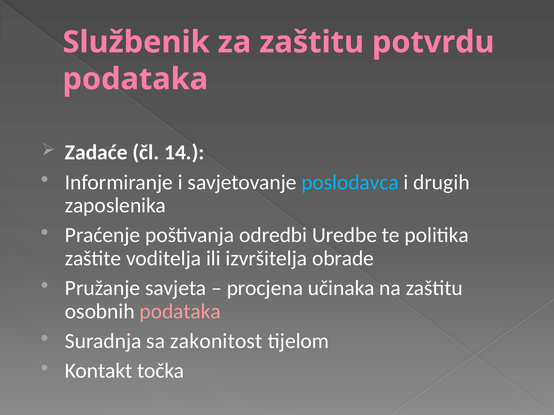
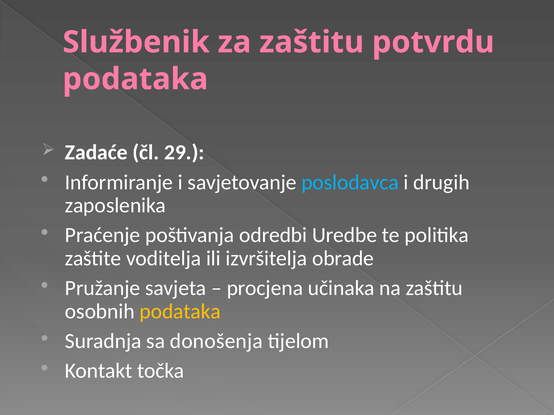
14: 14 -> 29
podataka at (180, 312) colour: pink -> yellow
zakonitost: zakonitost -> donošenja
